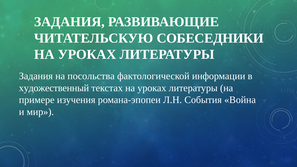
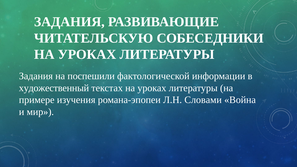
посольства: посольства -> поспешили
События: События -> Словами
